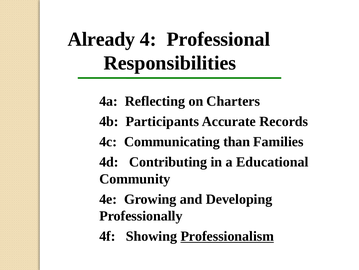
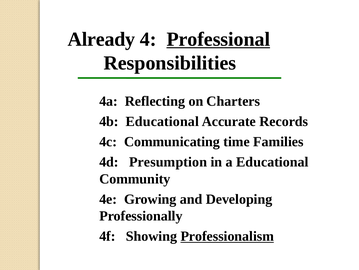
Professional underline: none -> present
4b Participants: Participants -> Educational
than: than -> time
Contributing: Contributing -> Presumption
